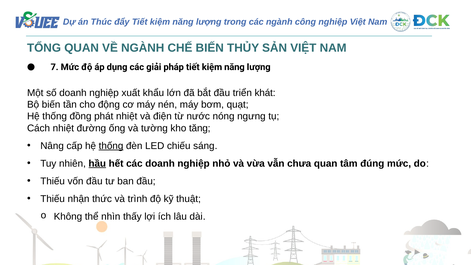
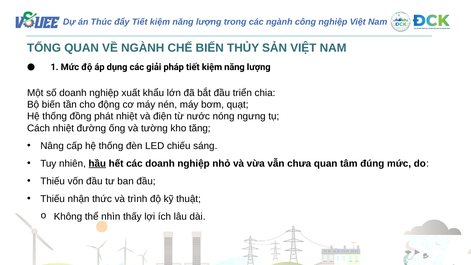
7: 7 -> 1
khát: khát -> chia
thống at (111, 146) underline: present -> none
